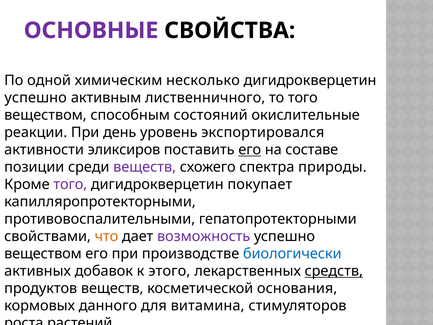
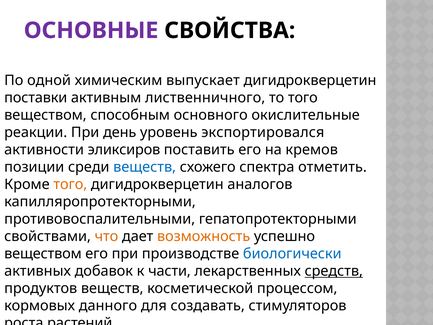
несколько: несколько -> выпускает
успешно at (36, 98): успешно -> поставки
состояний: состояний -> основного
его at (250, 150) underline: present -> none
составе: составе -> кремов
веществ at (145, 167) colour: purple -> blue
природы: природы -> отметить
того at (70, 184) colour: purple -> orange
покупает: покупает -> аналогов
возможность colour: purple -> orange
этого: этого -> части
основания: основания -> процессом
витамина: витамина -> создавать
